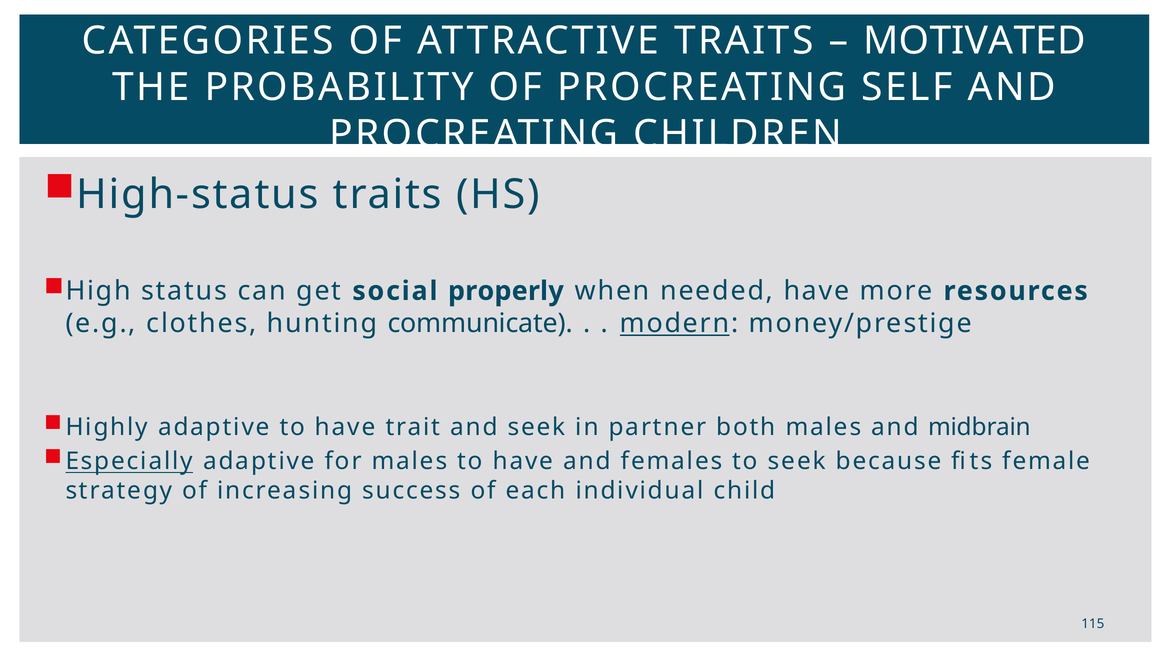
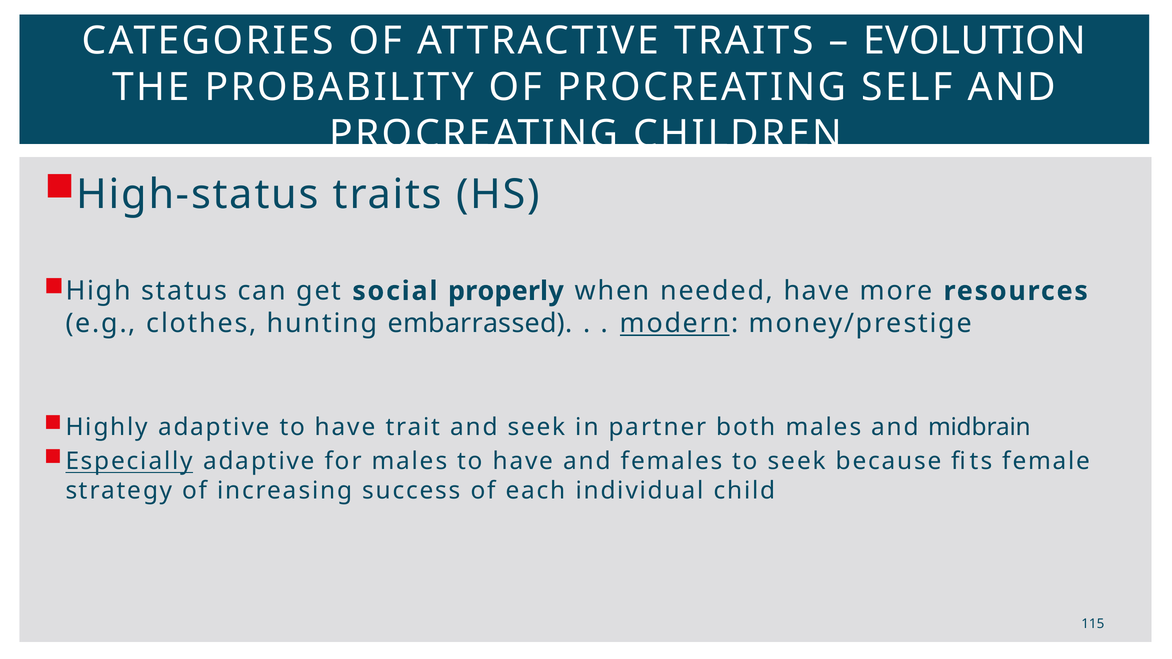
MOTIVATED: MOTIVATED -> EVOLUTION
communicate: communicate -> embarrassed
